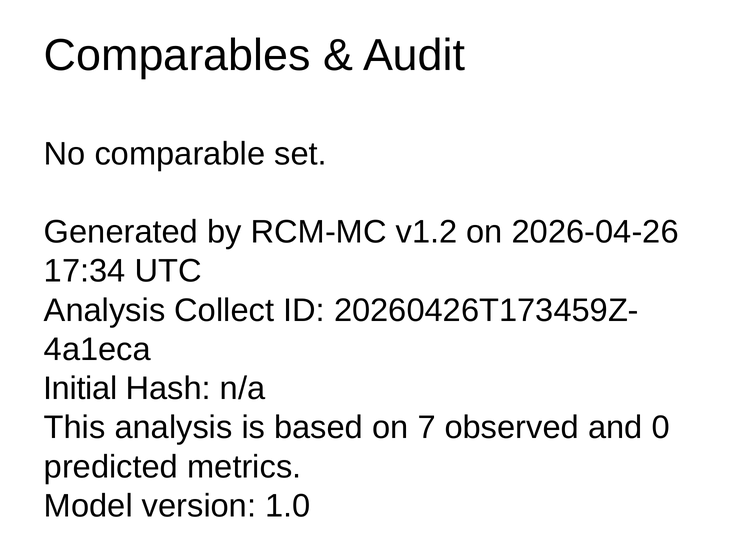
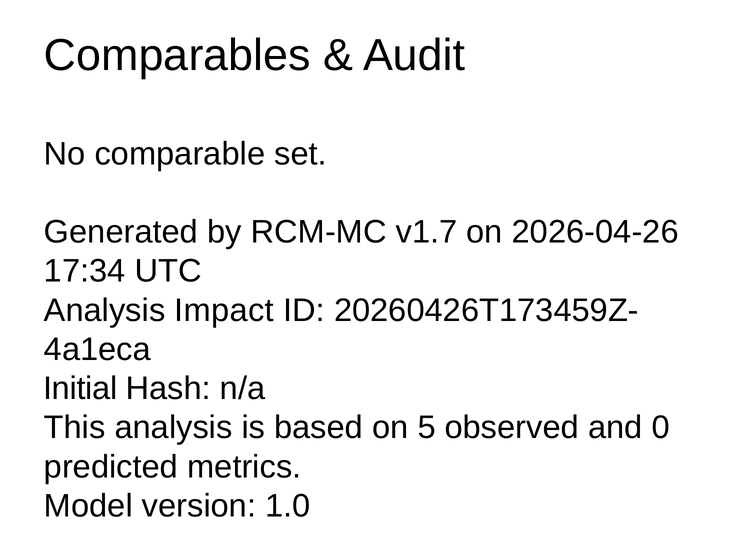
v1.2: v1.2 -> v1.7
Collect: Collect -> Impact
7: 7 -> 5
